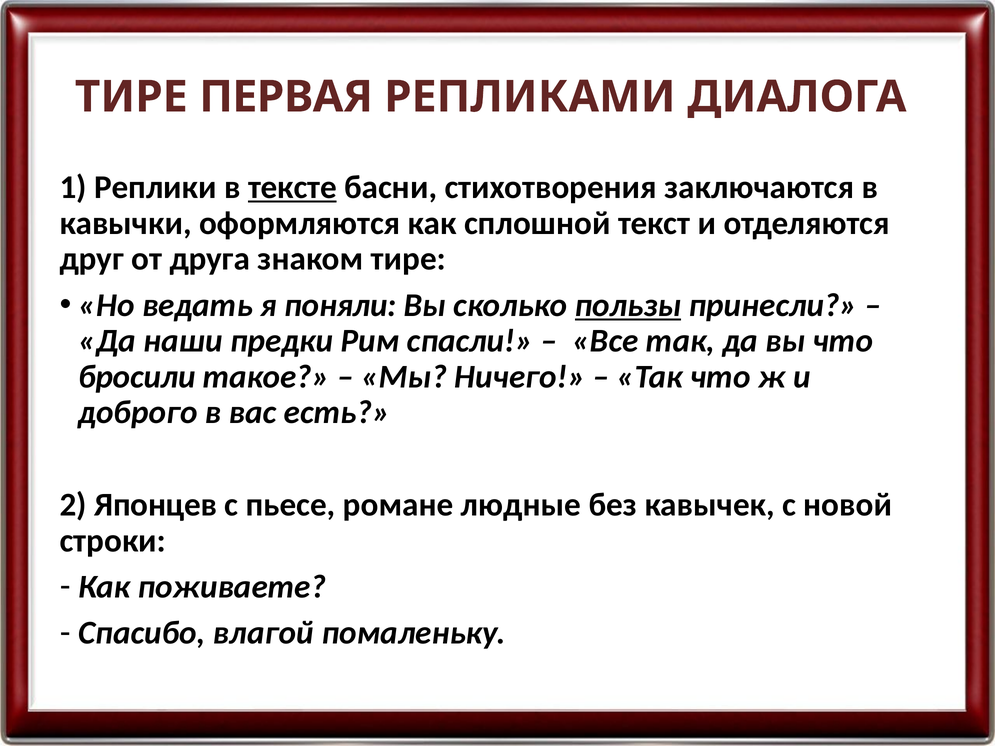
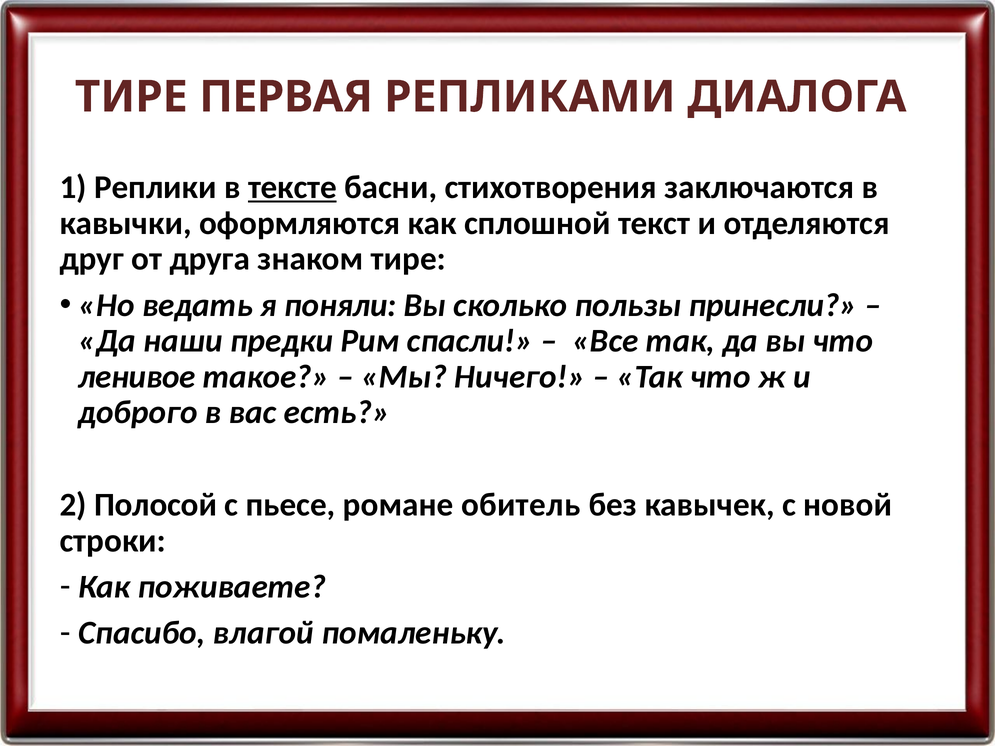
пользы underline: present -> none
бросили: бросили -> ленивое
Японцев: Японцев -> Полосой
людные: людные -> обитель
